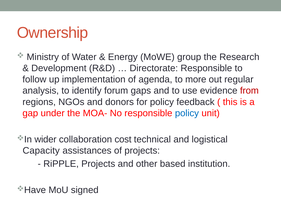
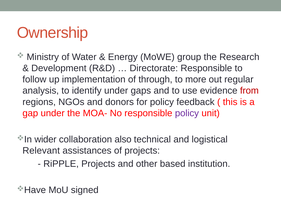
agenda: agenda -> through
identify forum: forum -> under
policy at (187, 113) colour: blue -> purple
cost: cost -> also
Capacity: Capacity -> Relevant
